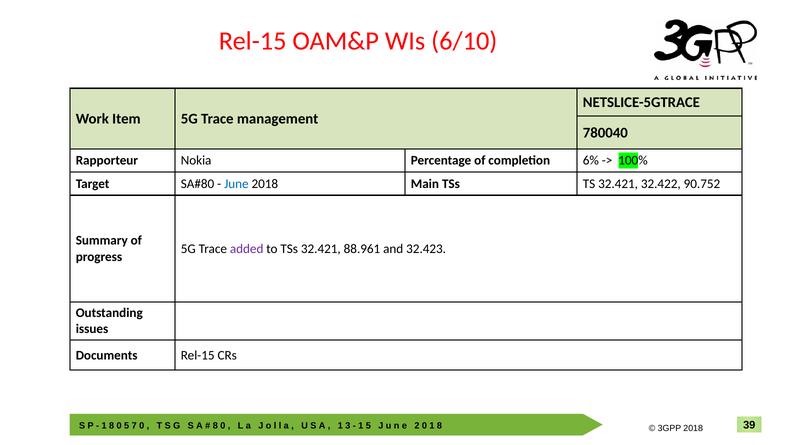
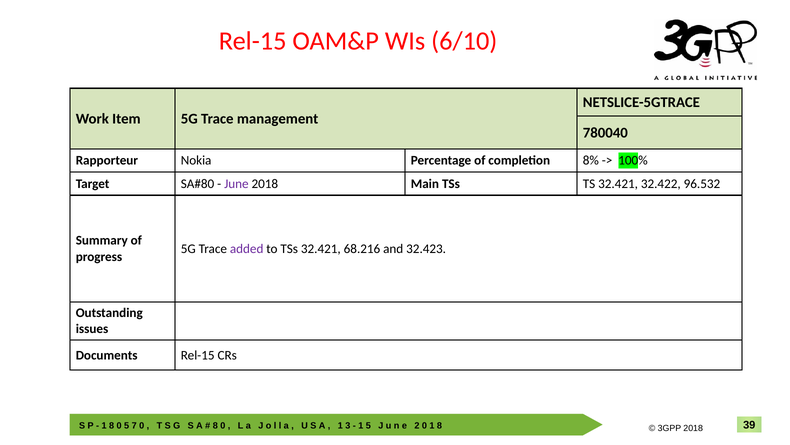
6%: 6% -> 8%
June colour: blue -> purple
90.752: 90.752 -> 96.532
88.961: 88.961 -> 68.216
